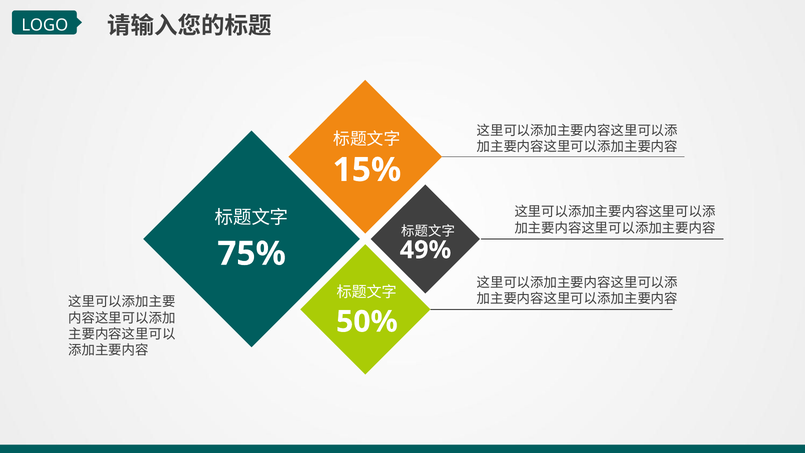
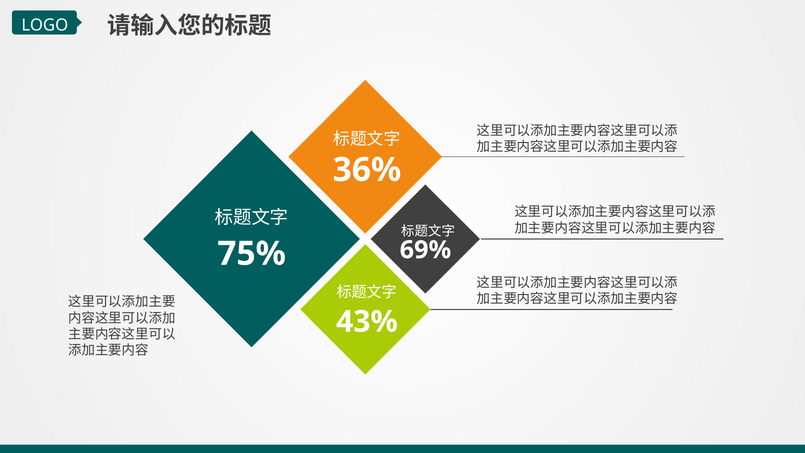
15%: 15% -> 36%
49%: 49% -> 69%
50%: 50% -> 43%
